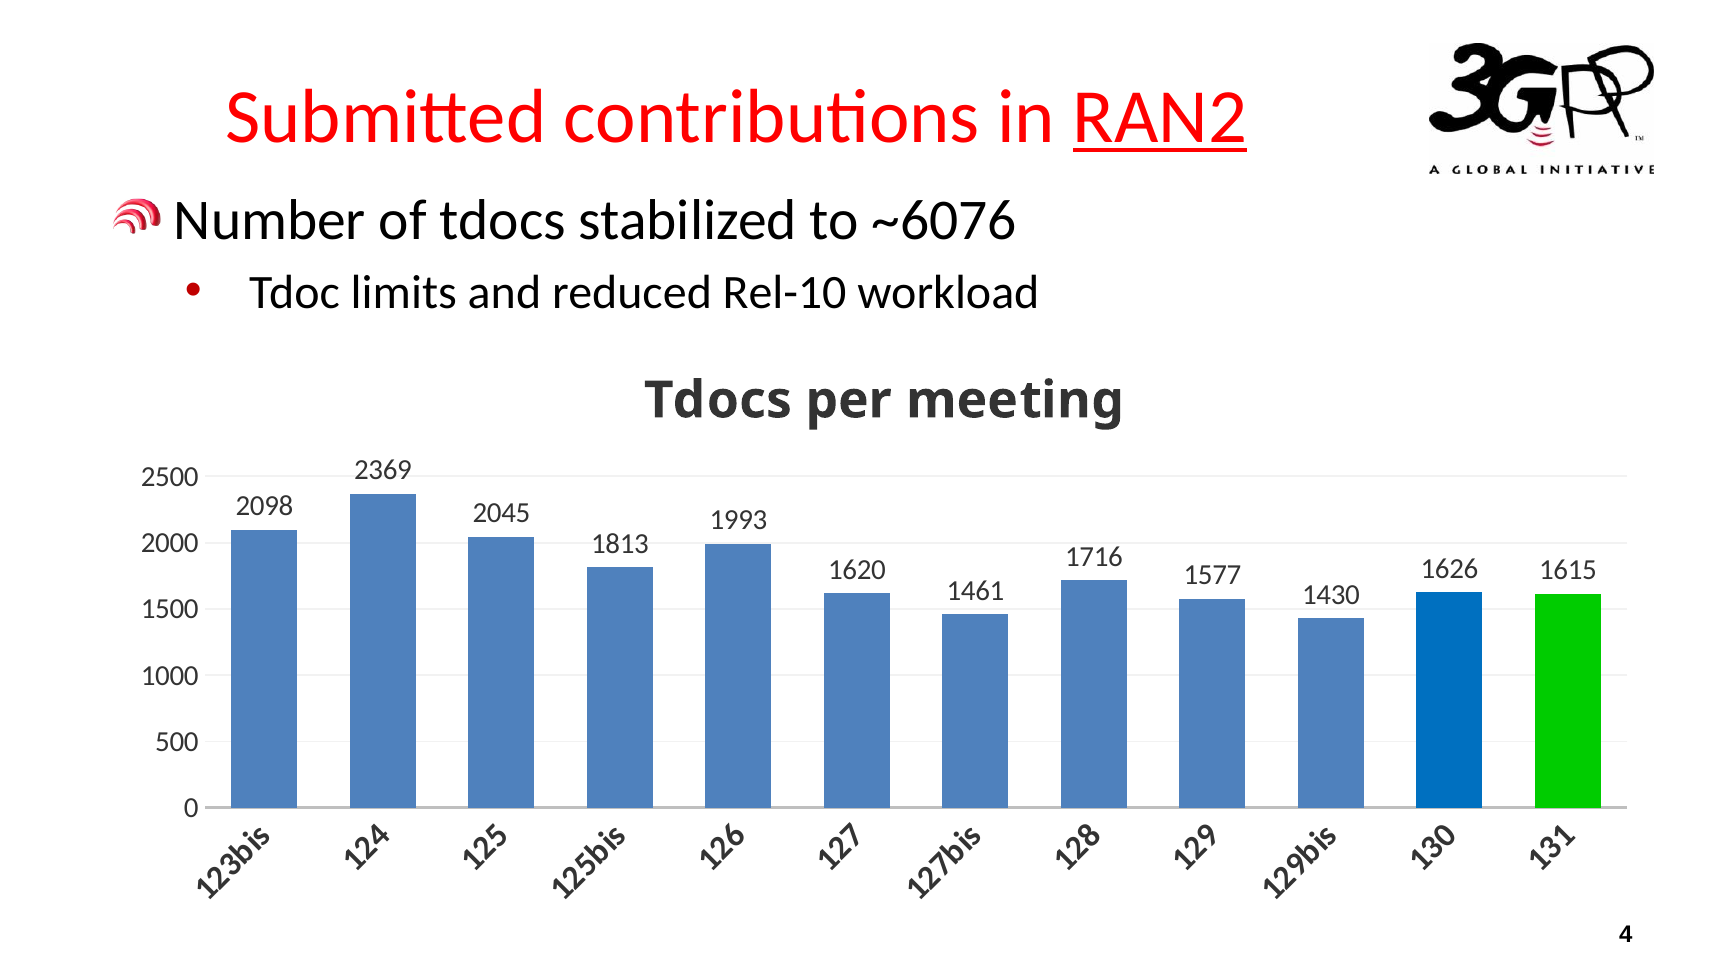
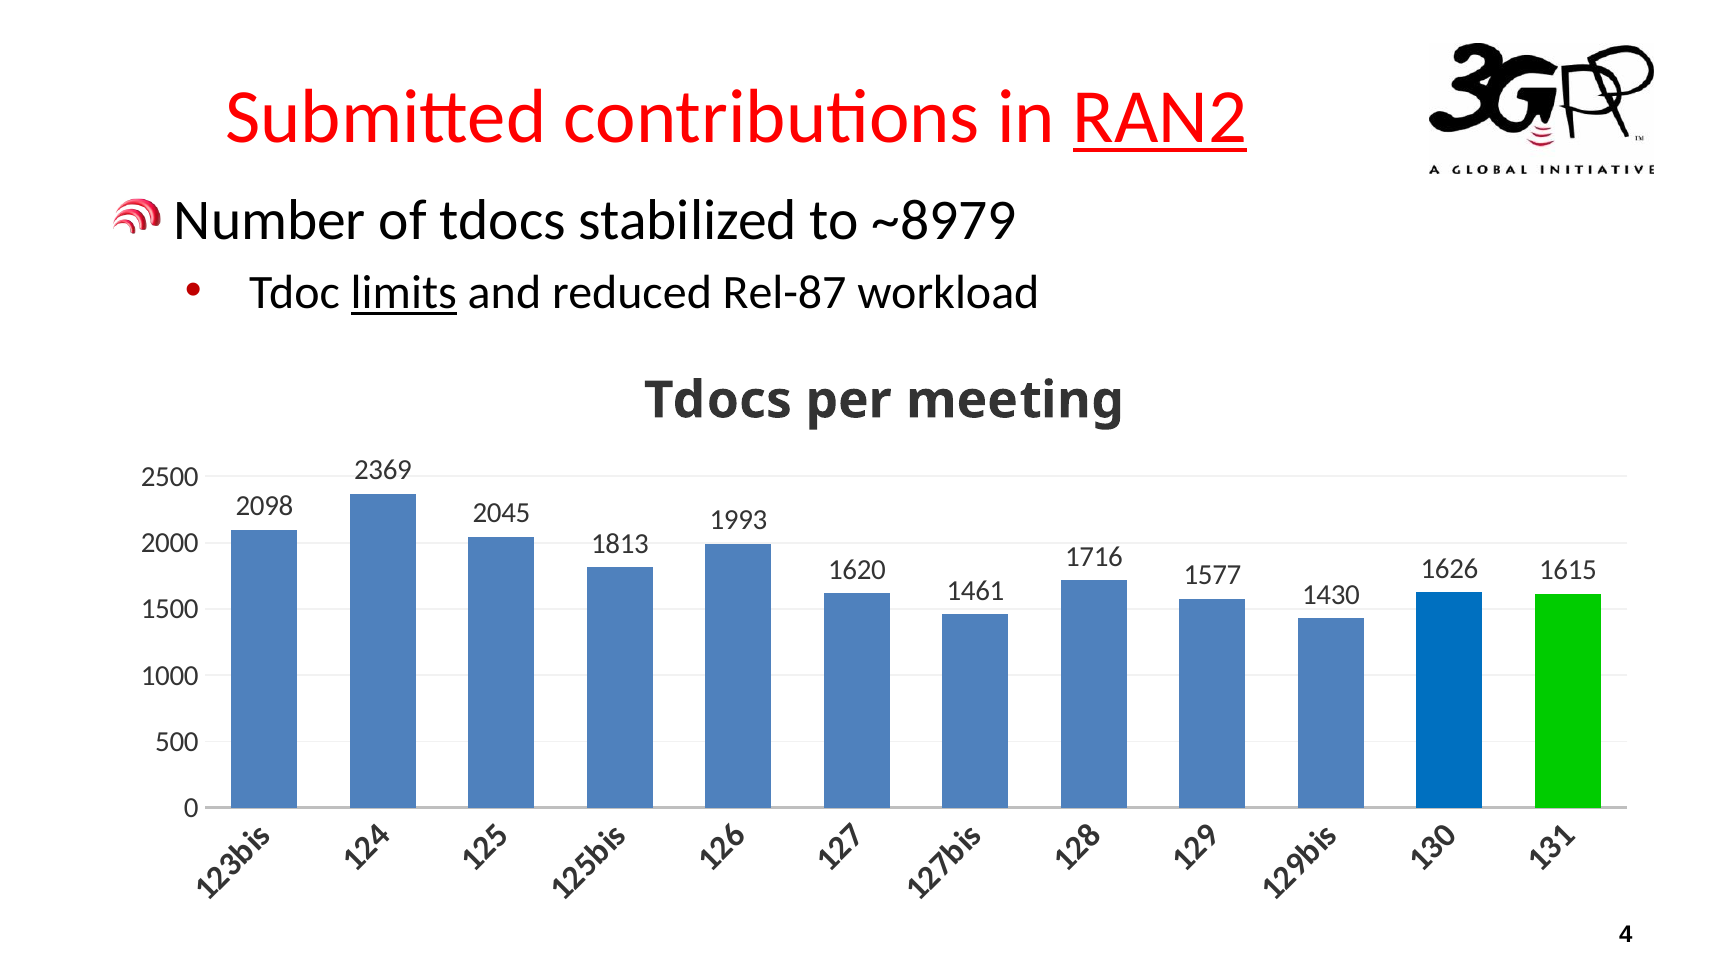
~6076: ~6076 -> ~8979
limits underline: none -> present
Rel-10: Rel-10 -> Rel-87
